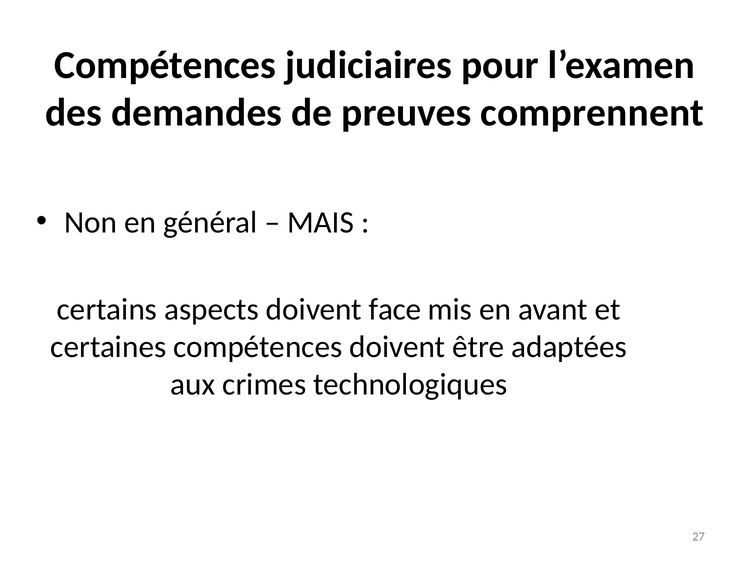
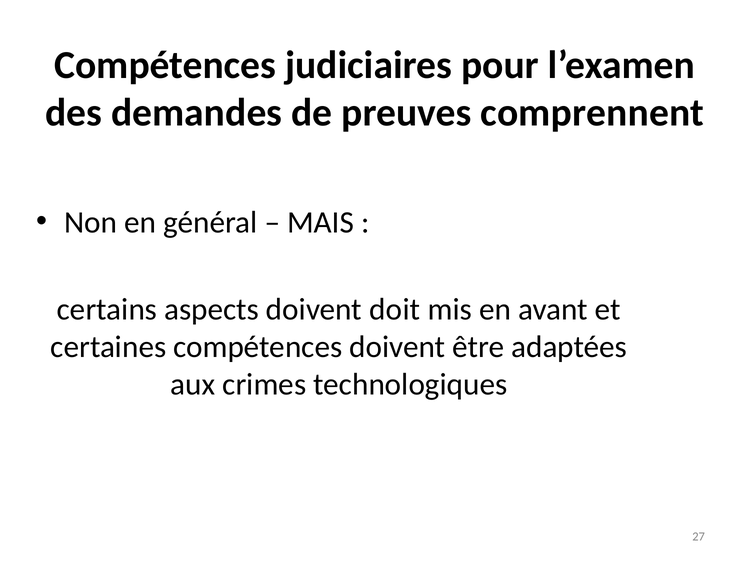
face: face -> doit
